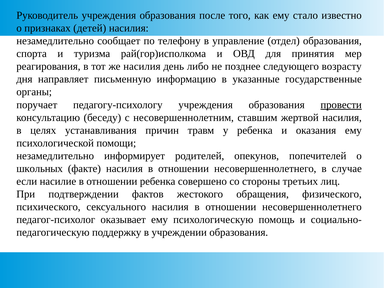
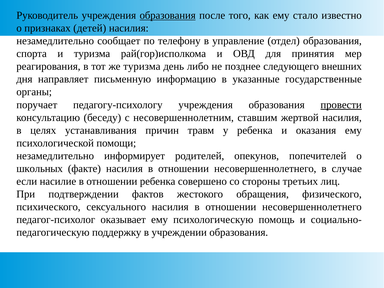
образования at (168, 15) underline: none -> present
же насилия: насилия -> туризма
возрасту: возрасту -> внешних
